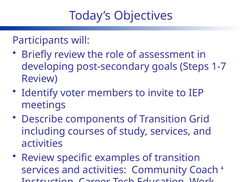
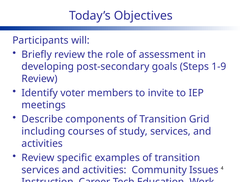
1-7: 1-7 -> 1-9
Coach: Coach -> Issues
